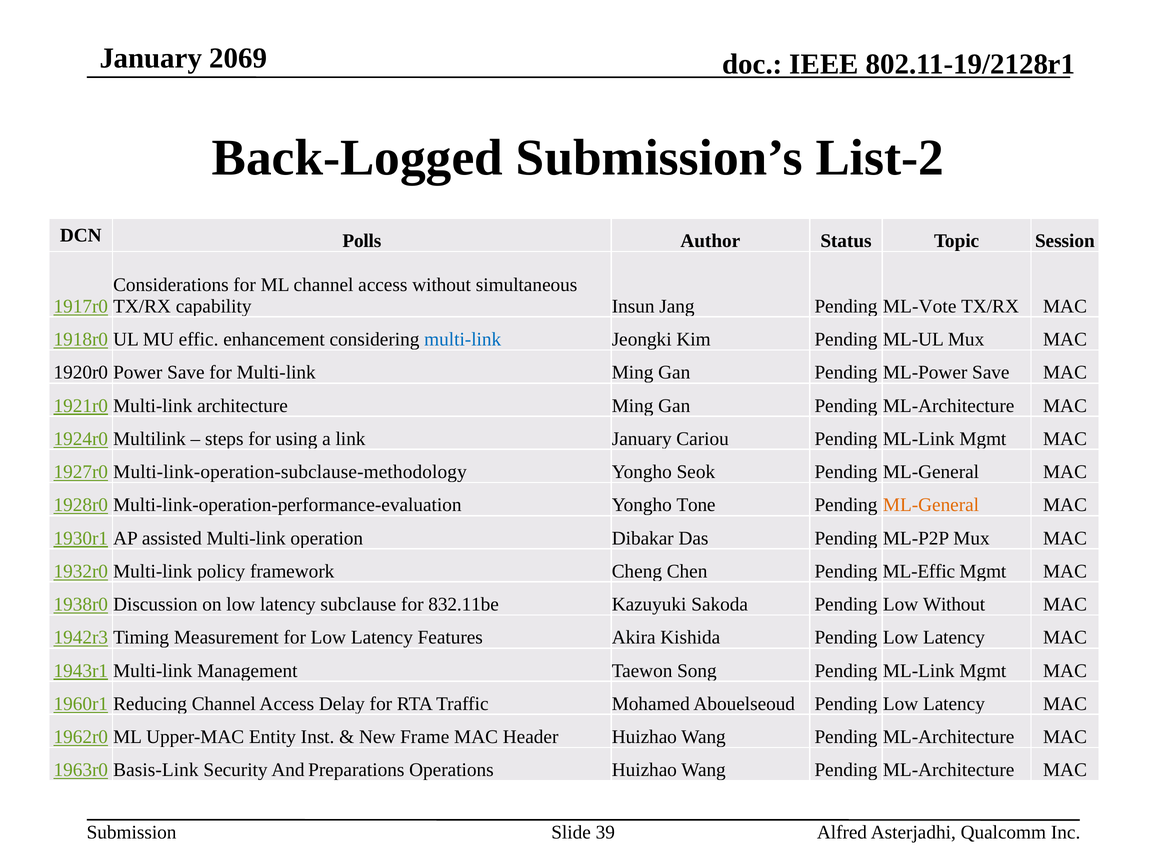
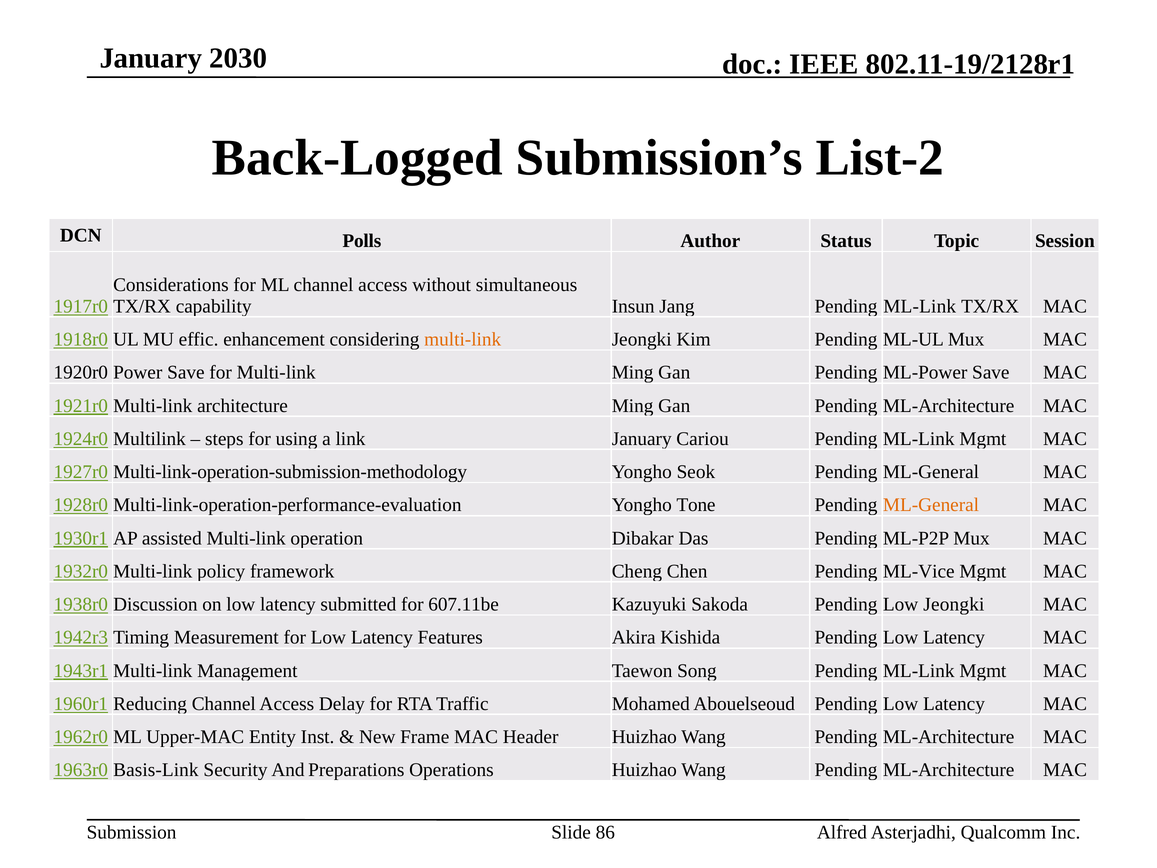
2069: 2069 -> 2030
Jang Pending ML-Vote: ML-Vote -> ML-Link
multi-link at (463, 339) colour: blue -> orange
Multi-link-operation-subclause-methodology: Multi-link-operation-subclause-methodology -> Multi-link-operation-submission-methodology
ML-Effic: ML-Effic -> ML-Vice
subclause: subclause -> submitted
832.11be: 832.11be -> 607.11be
Low Without: Without -> Jeongki
39: 39 -> 86
